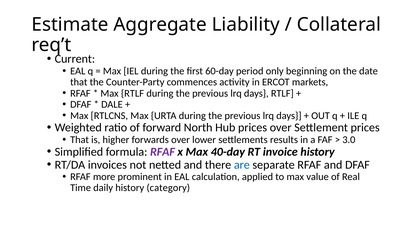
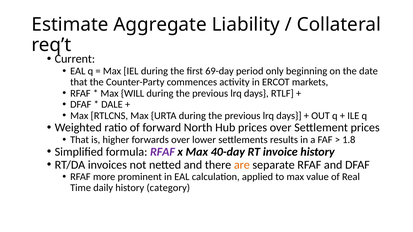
60-day: 60-day -> 69-day
Max RTLF: RTLF -> WILL
3.0: 3.0 -> 1.8
are colour: blue -> orange
